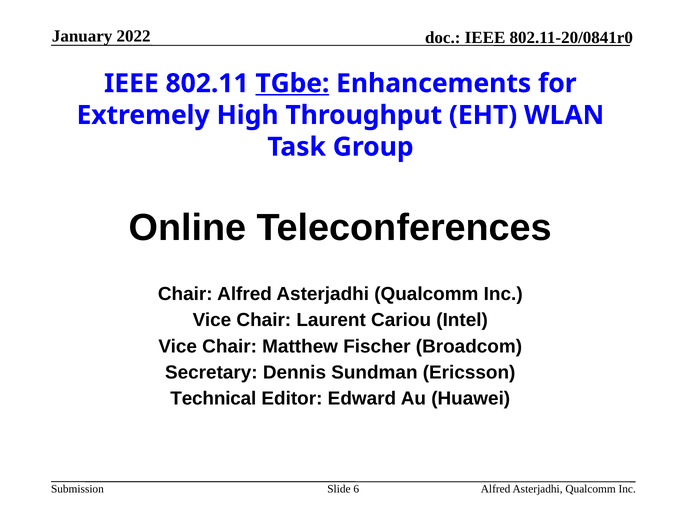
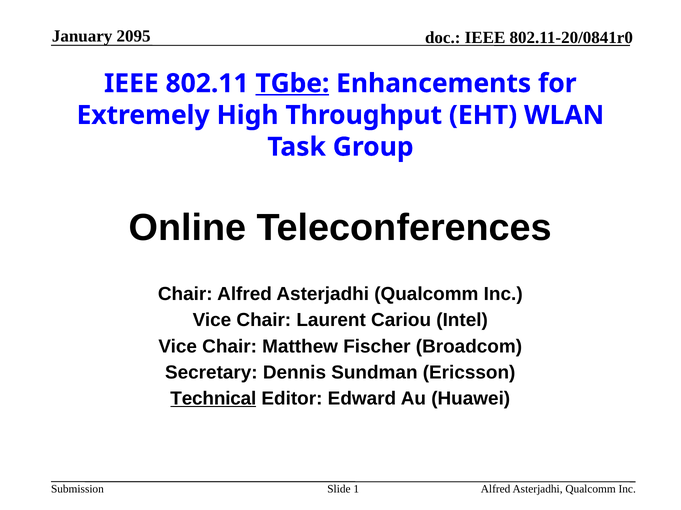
2022: 2022 -> 2095
Technical underline: none -> present
6: 6 -> 1
